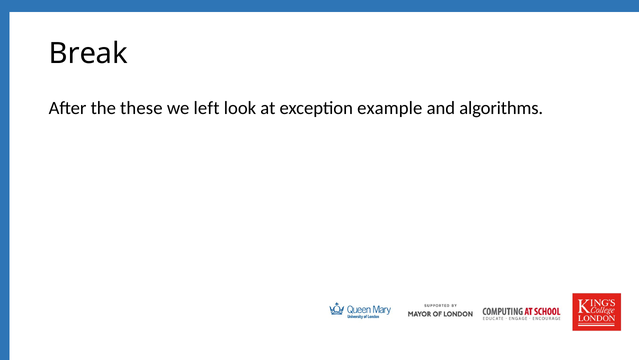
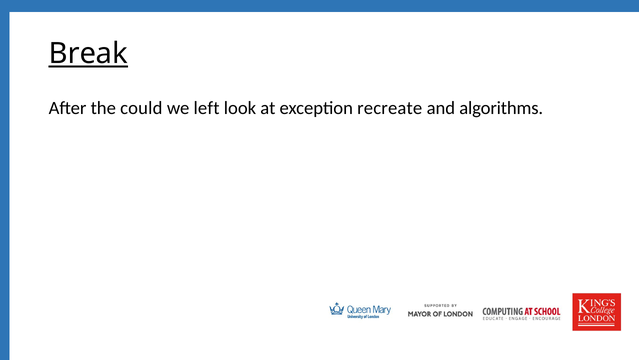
Break underline: none -> present
these: these -> could
example: example -> recreate
